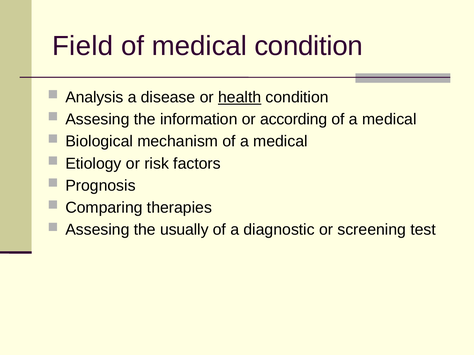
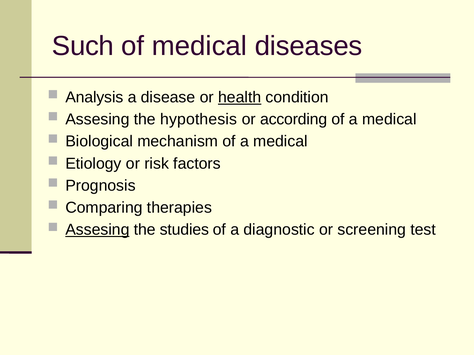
Field: Field -> Such
medical condition: condition -> diseases
information: information -> hypothesis
Assesing at (97, 230) underline: none -> present
usually: usually -> studies
